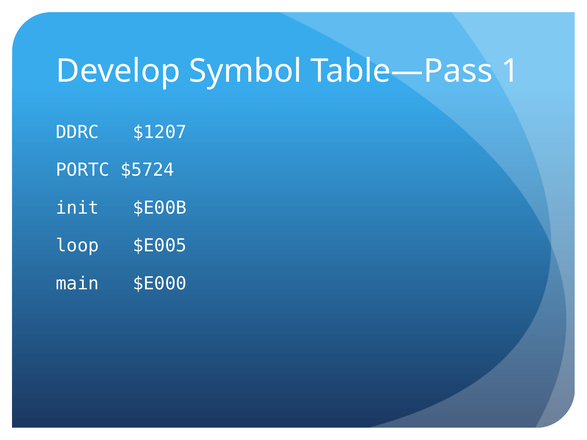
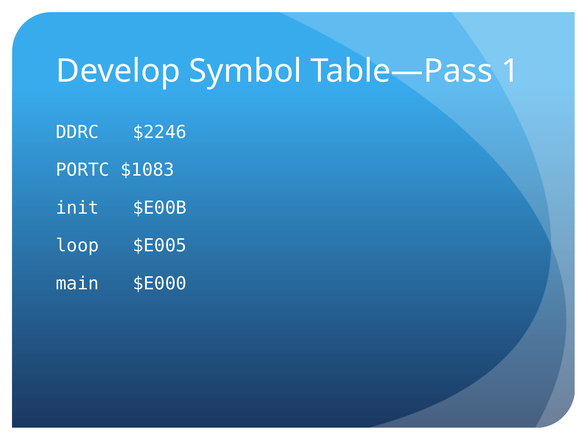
$1207: $1207 -> $2246
$5724: $5724 -> $1083
